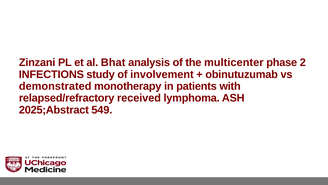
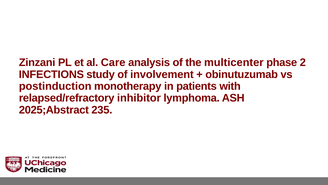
Bhat: Bhat -> Care
demonstrated: demonstrated -> postinduction
received: received -> inhibitor
549: 549 -> 235
